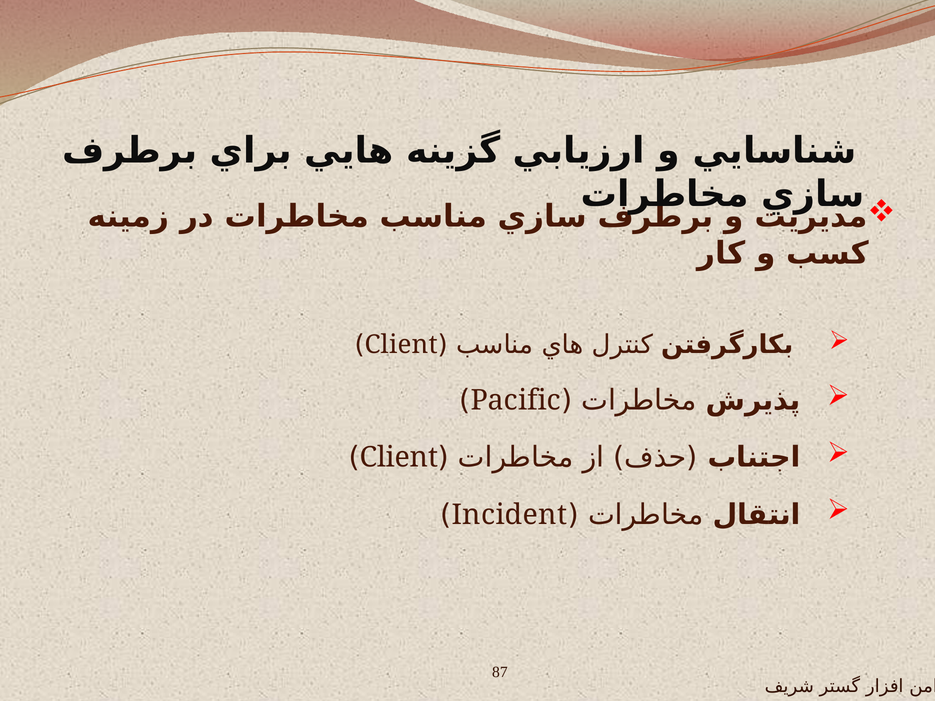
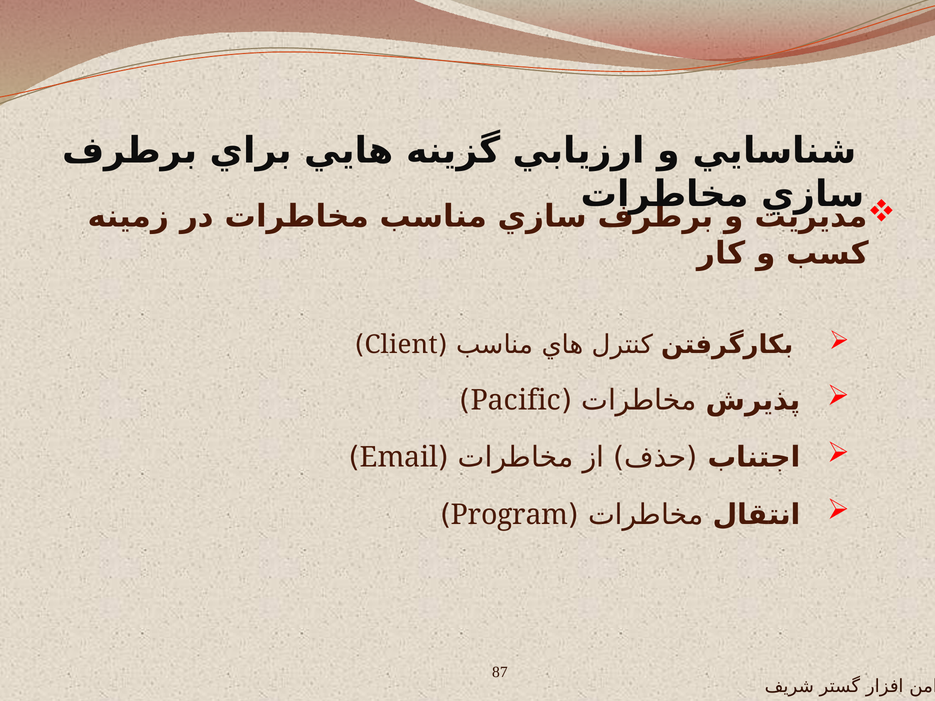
Client at (399, 458): Client -> Email
Incident: Incident -> Program
